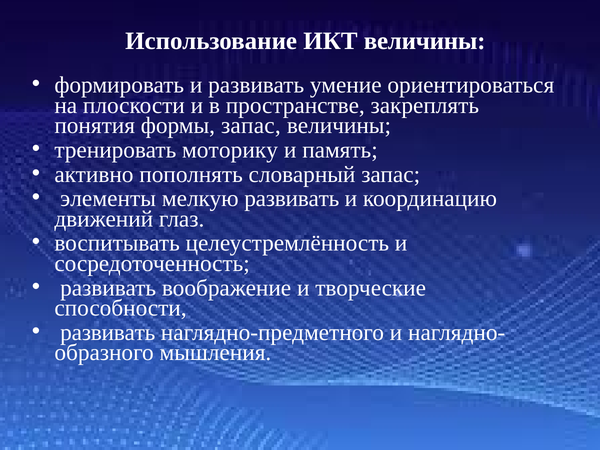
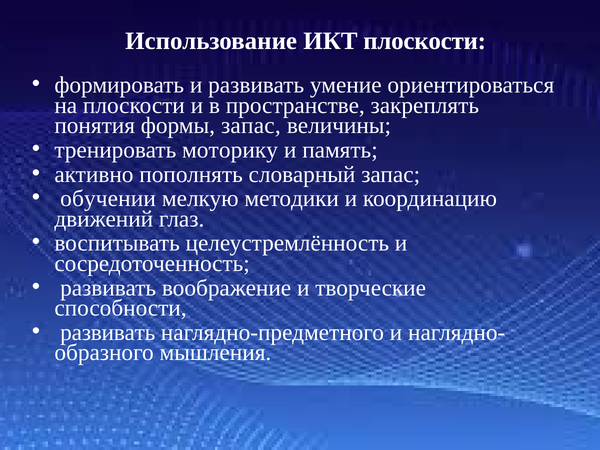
ИКТ величины: величины -> плоскости
элементы: элементы -> обучении
мелкую развивать: развивать -> методики
